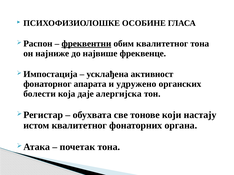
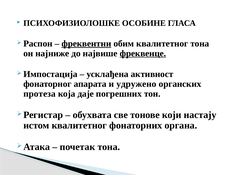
фреквенце underline: none -> present
болести: болести -> протеза
алергијска: алергијска -> погрешних
